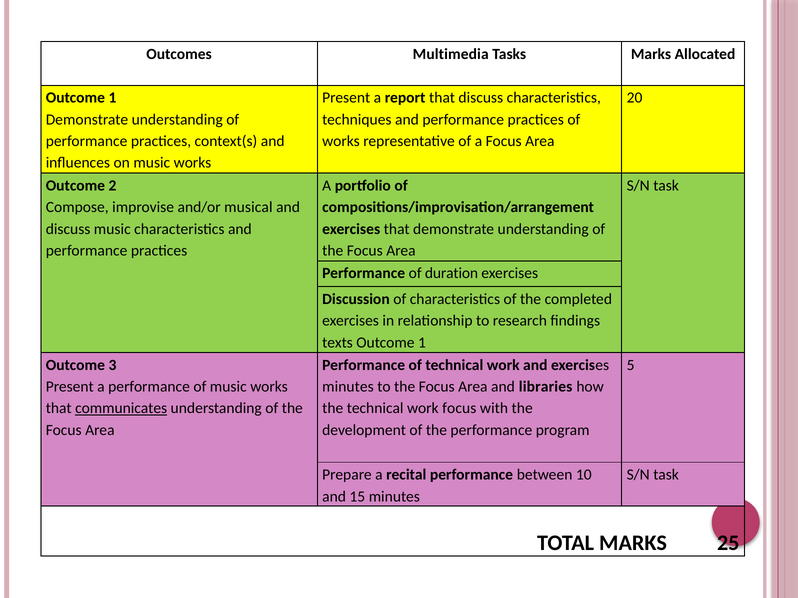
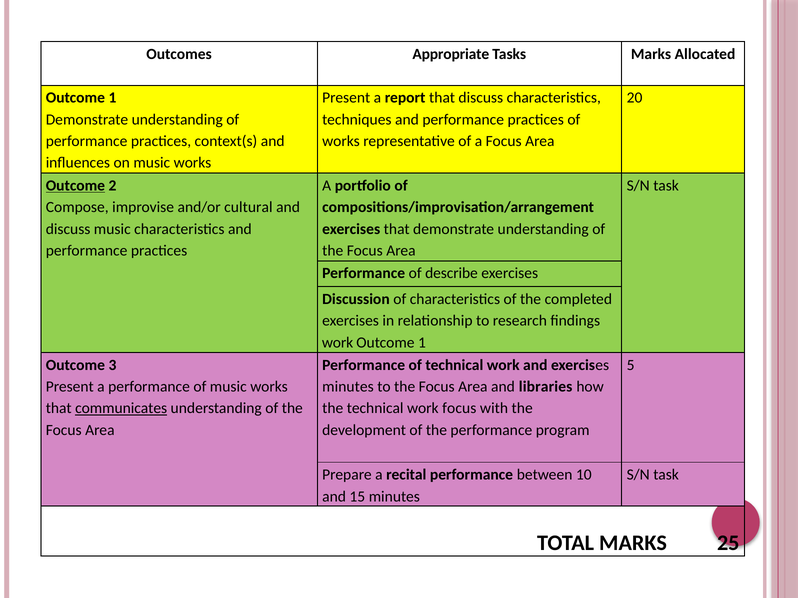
Multimedia: Multimedia -> Appropriate
Outcome at (75, 186) underline: none -> present
musical: musical -> cultural
duration: duration -> describe
texts at (338, 343): texts -> work
